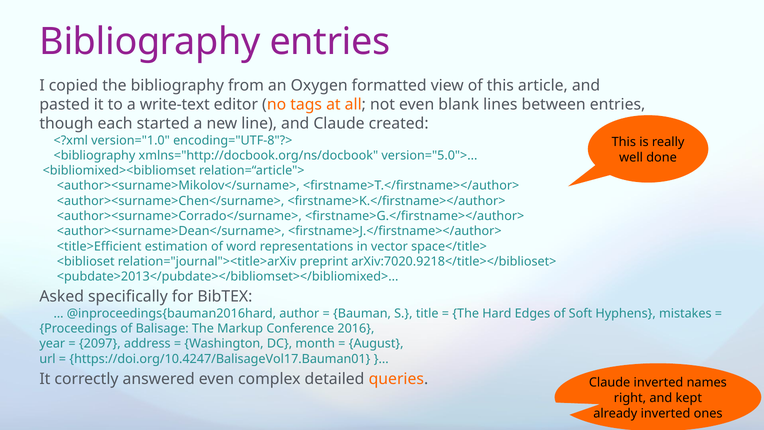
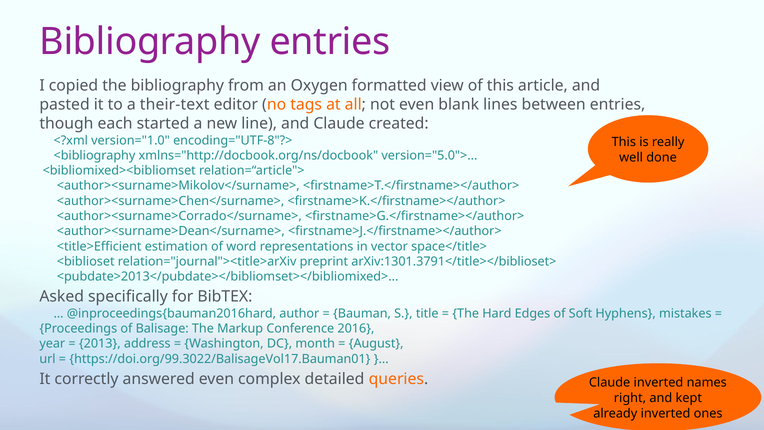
write-text: write-text -> their-text
arXiv:7020.9218</title></biblioset>: arXiv:7020.9218</title></biblioset> -> arXiv:1301.3791</title></biblioset>
2097: 2097 -> 2013
https://doi.org/10.4247/BalisageVol17.Bauman01: https://doi.org/10.4247/BalisageVol17.Bauman01 -> https://doi.org/99.3022/BalisageVol17.Bauman01
